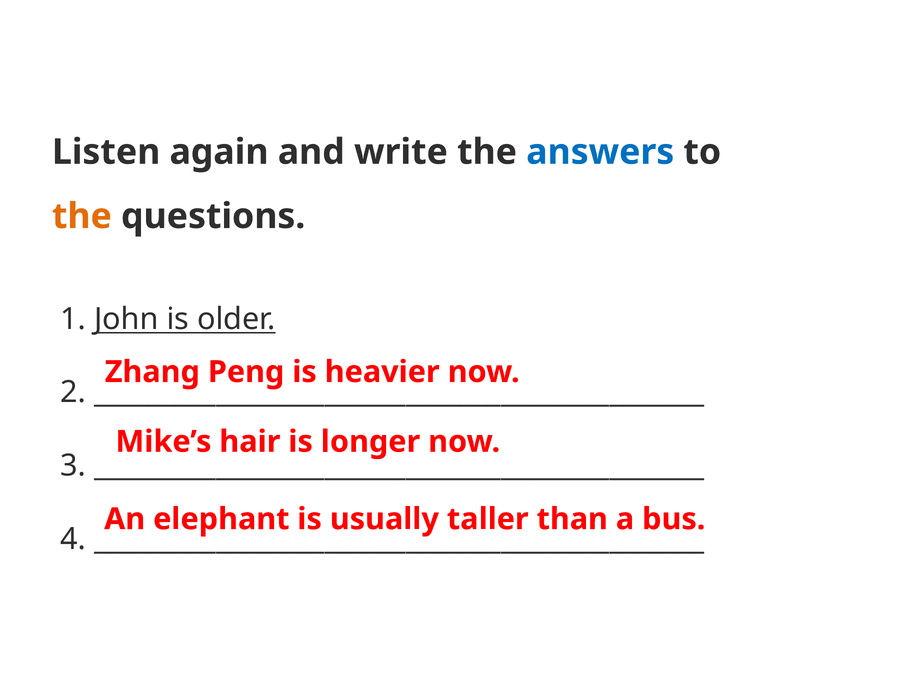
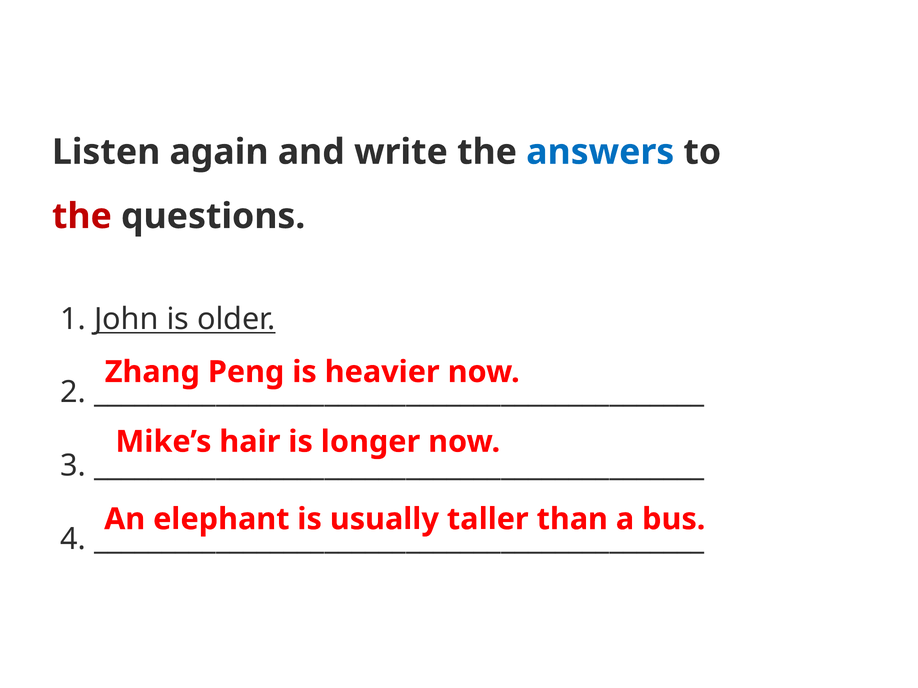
the at (82, 216) colour: orange -> red
